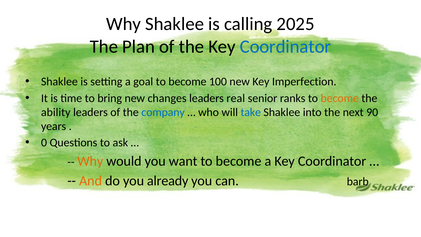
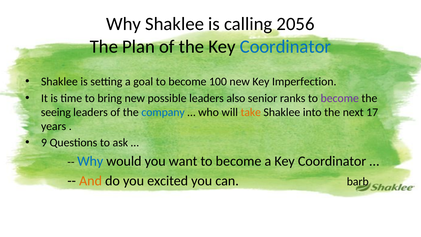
2025: 2025 -> 2056
changes: changes -> possible
real: real -> also
become at (340, 98) colour: orange -> purple
ability: ability -> seeing
take colour: blue -> orange
90: 90 -> 17
0: 0 -> 9
Why at (90, 161) colour: orange -> blue
already: already -> excited
